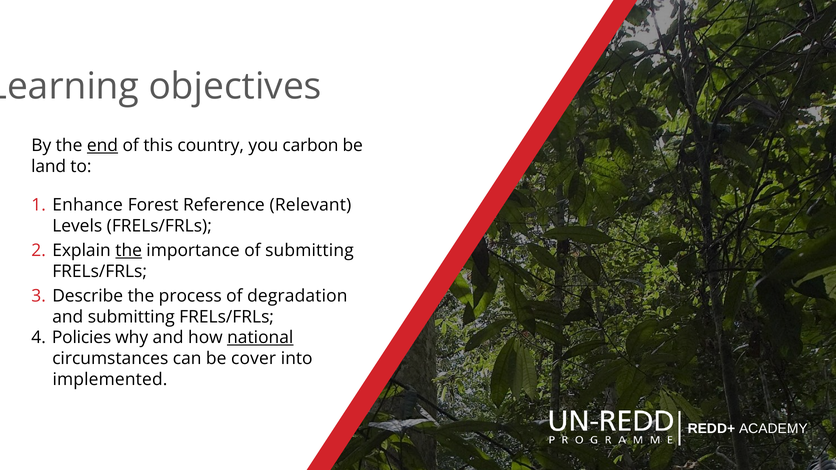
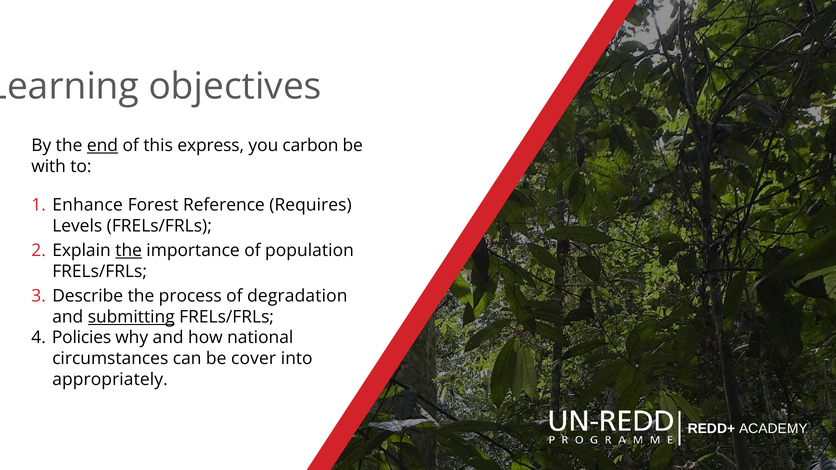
country: country -> express
land: land -> with
Relevant: Relevant -> Requires
of submitting: submitting -> population
submitting at (131, 317) underline: none -> present
national underline: present -> none
implemented: implemented -> appropriately
